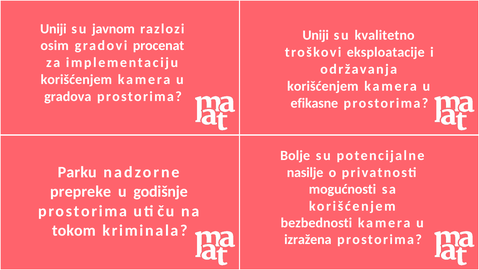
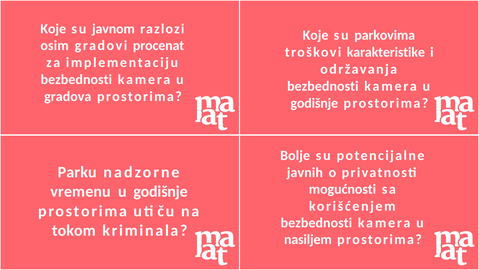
Uniji at (53, 29): Uniji -> Koje
Uniji at (316, 35): Uniji -> Koje
kvalitetno: kvalitetno -> parkovima
eksploatacije: eksploatacije -> karakteristike
korišćenjem at (76, 79): korišćenjem -> bezbednosti
korišćenjem at (323, 86): korišćenjem -> bezbednosti
efikasne at (314, 103): efikasne -> godišnje
nasilje: nasilje -> javnih
prepreke: prepreke -> vremenu
izražena: izražena -> nasiljem
